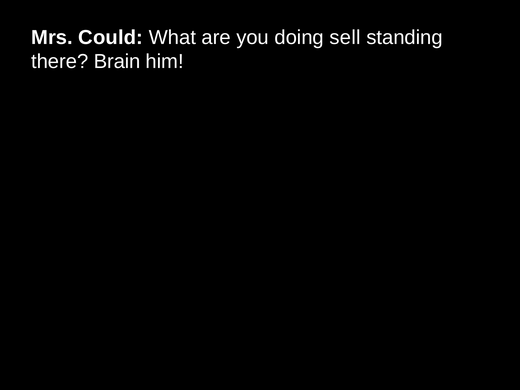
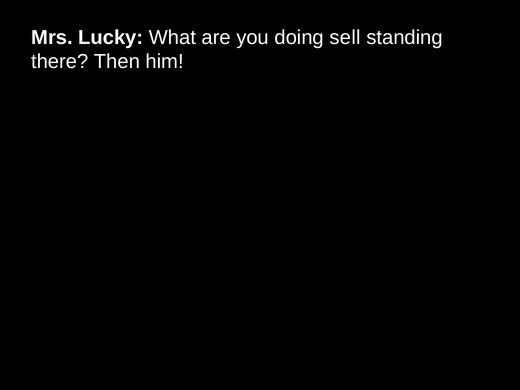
Could: Could -> Lucky
Brain: Brain -> Then
